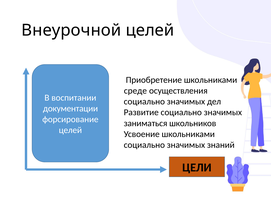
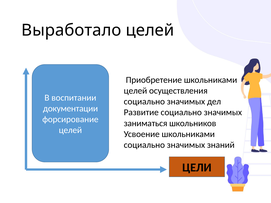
Внеурочной: Внеурочной -> Выработало
среде at (135, 91): среде -> целей
